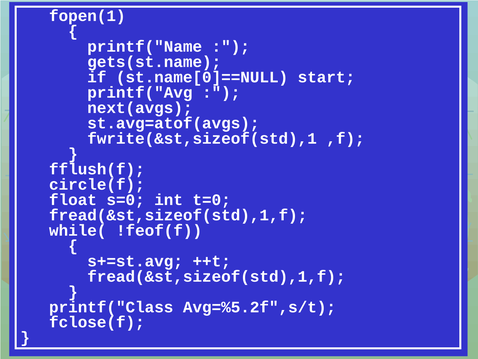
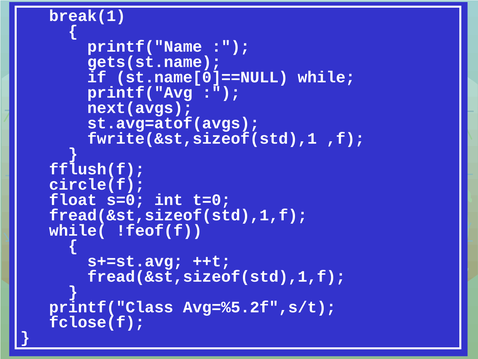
fopen(1: fopen(1 -> break(1
start: start -> while
